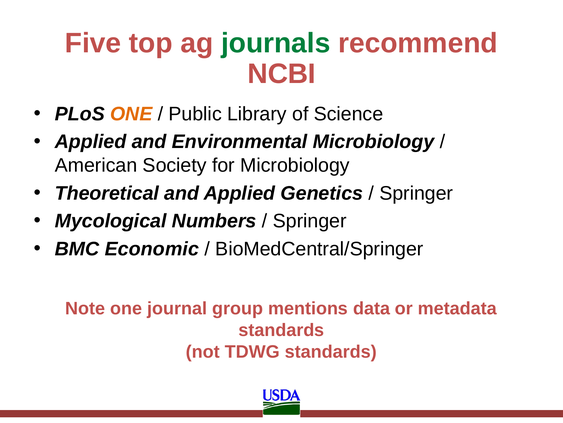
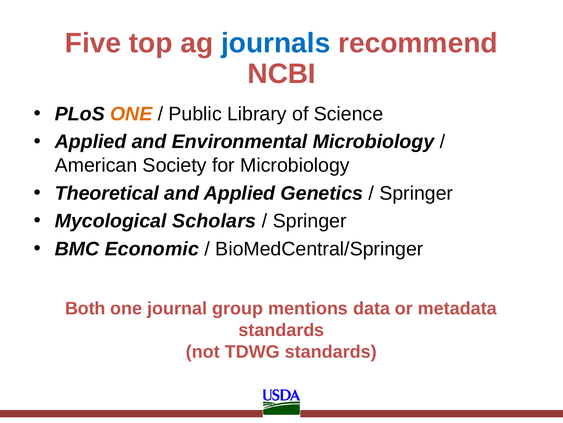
journals colour: green -> blue
Numbers: Numbers -> Scholars
Note: Note -> Both
